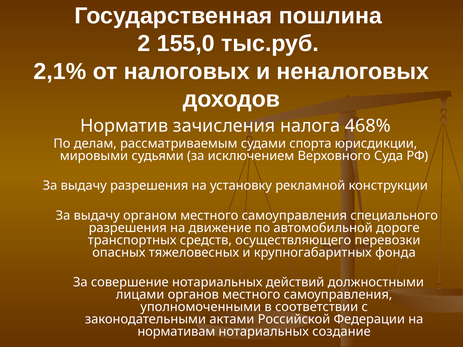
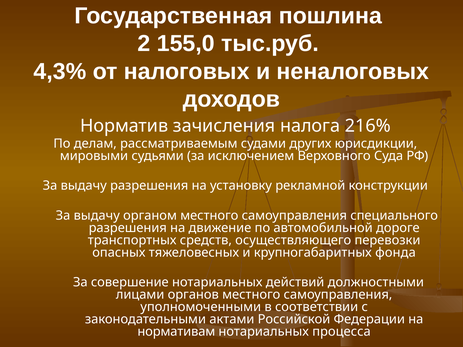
2,1%: 2,1% -> 4,3%
468%: 468% -> 216%
спорта: спорта -> других
создание: создание -> процесса
